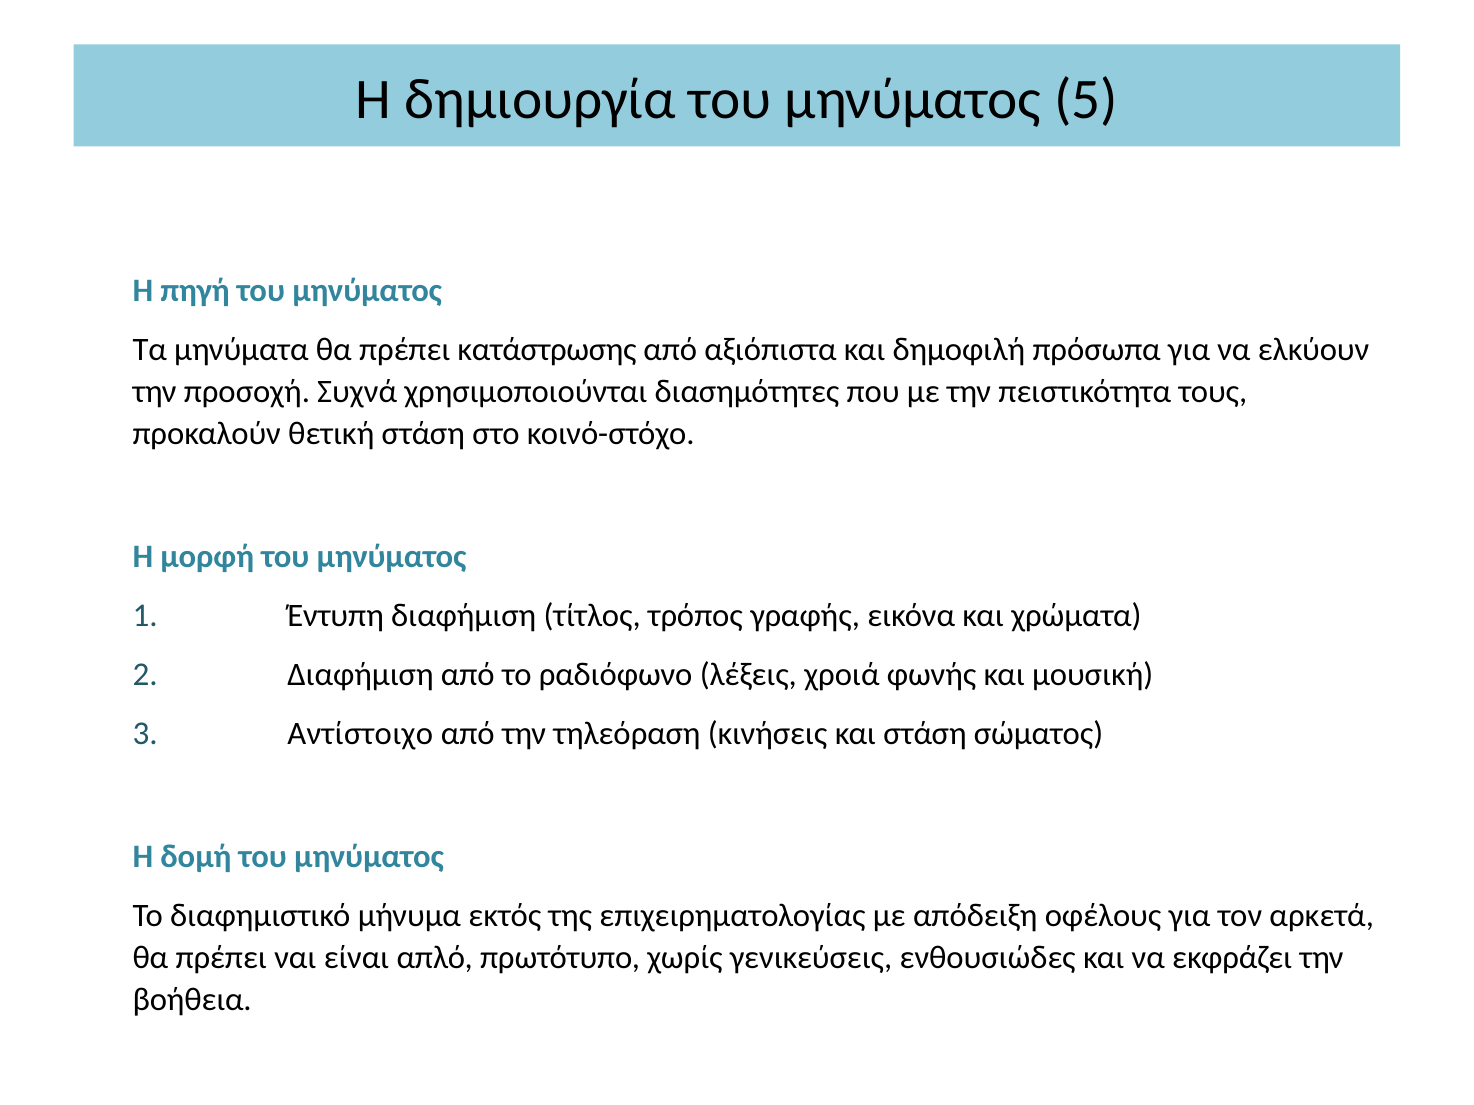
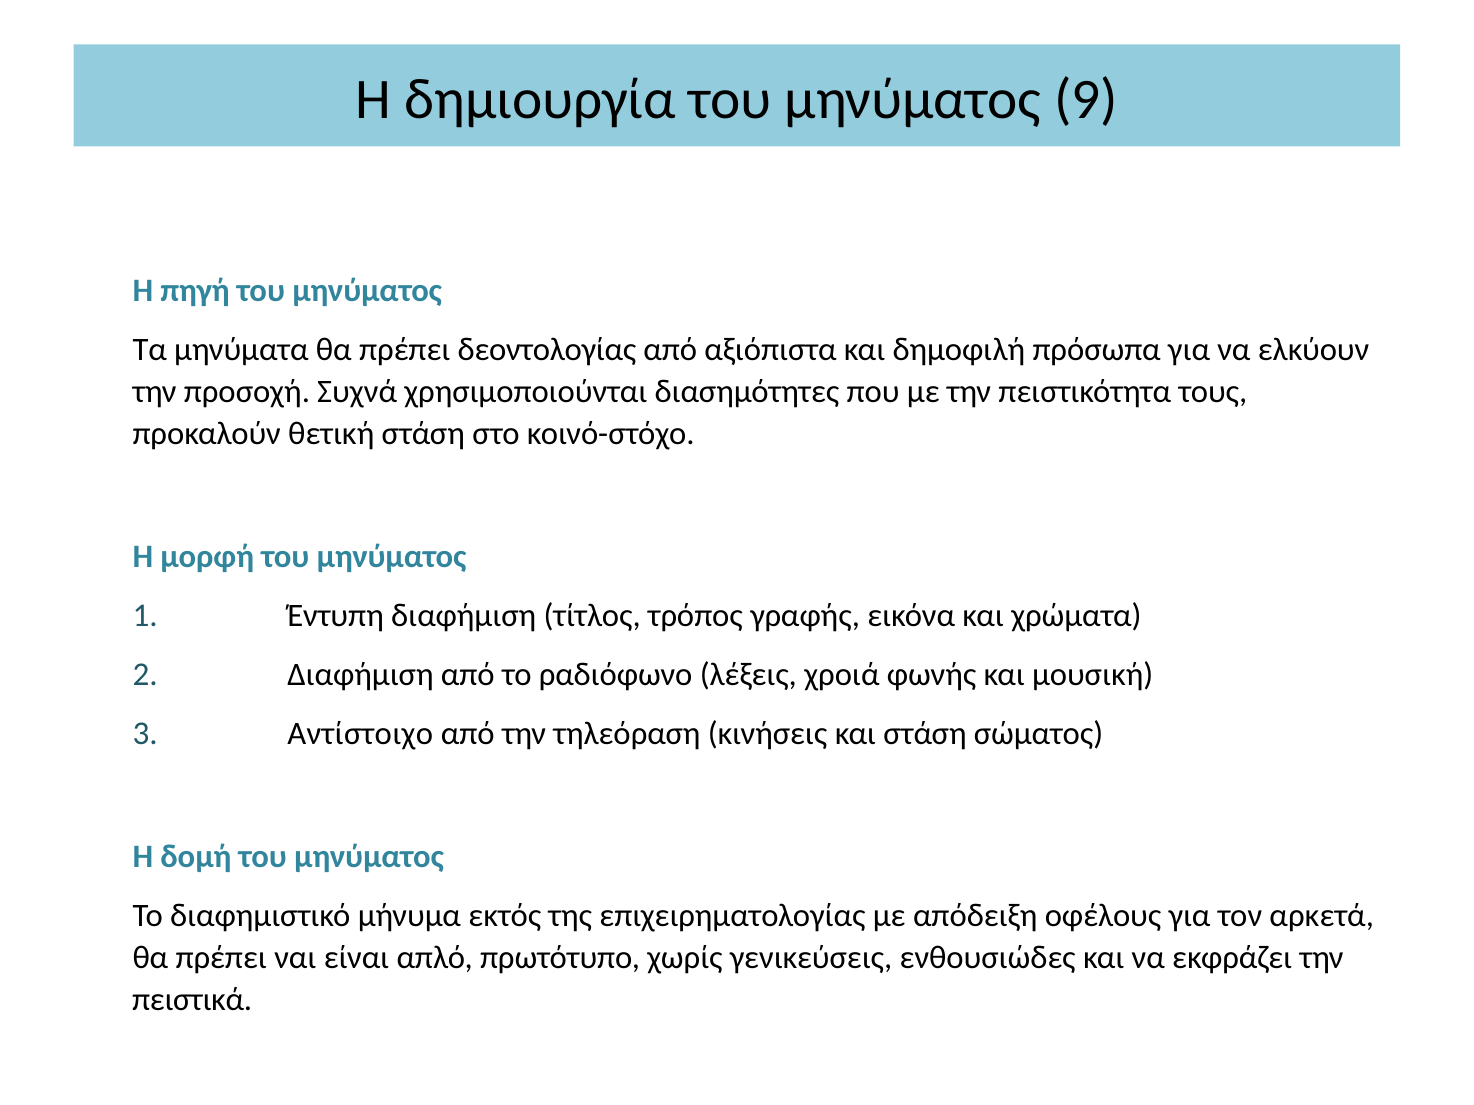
5: 5 -> 9
κατάστρωσης: κατάστρωσης -> δεοντολογίας
βοήθεια: βοήθεια -> πειστικά
